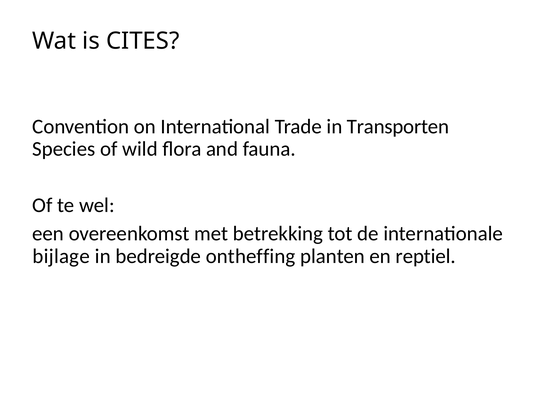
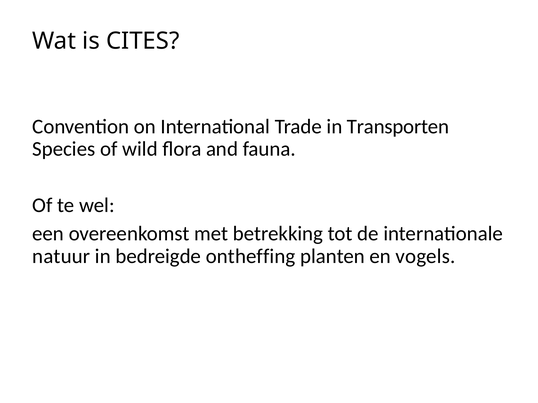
bijlage: bijlage -> natuur
reptiel: reptiel -> vogels
